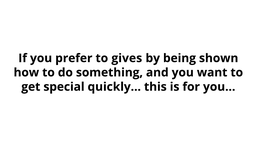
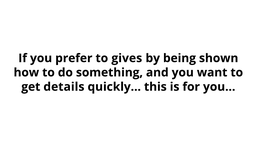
special: special -> details
